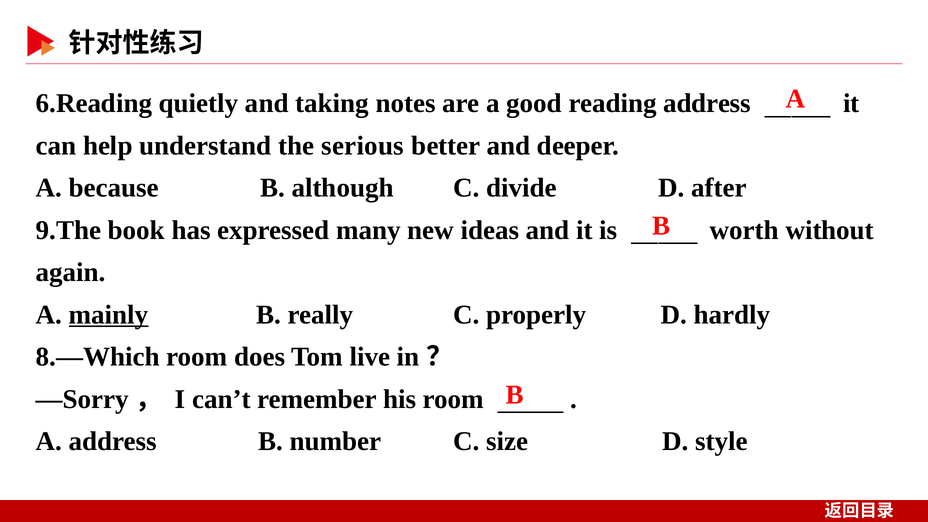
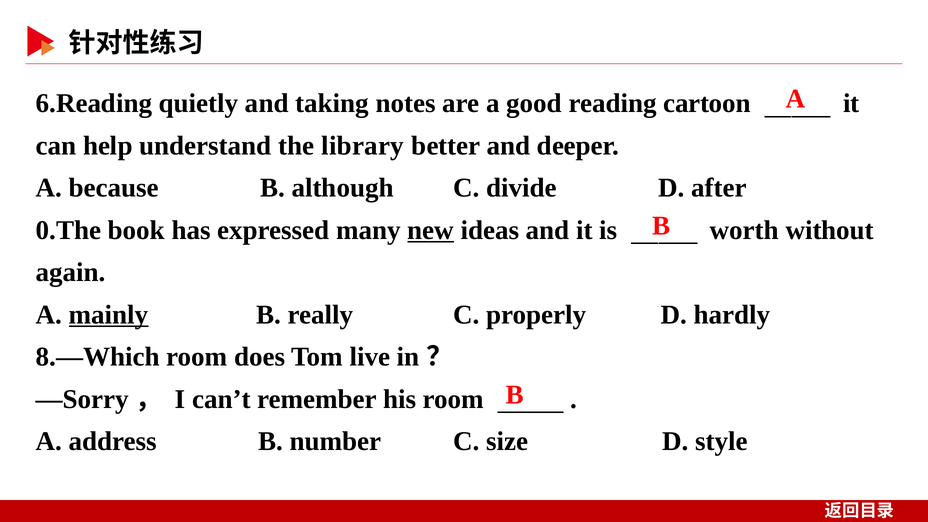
reading address: address -> cartoon
serious: serious -> library
9.The: 9.The -> 0.The
new underline: none -> present
